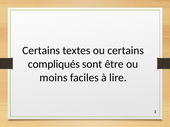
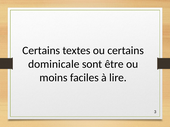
compliqués: compliqués -> dominicale
